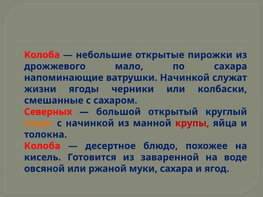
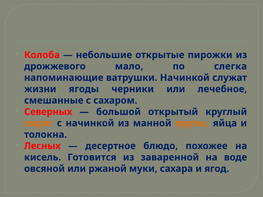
по сахара: сахара -> слегка
колбаски: колбаски -> лечебное
крупы colour: red -> orange
Колоба at (42, 146): Колоба -> Лесных
